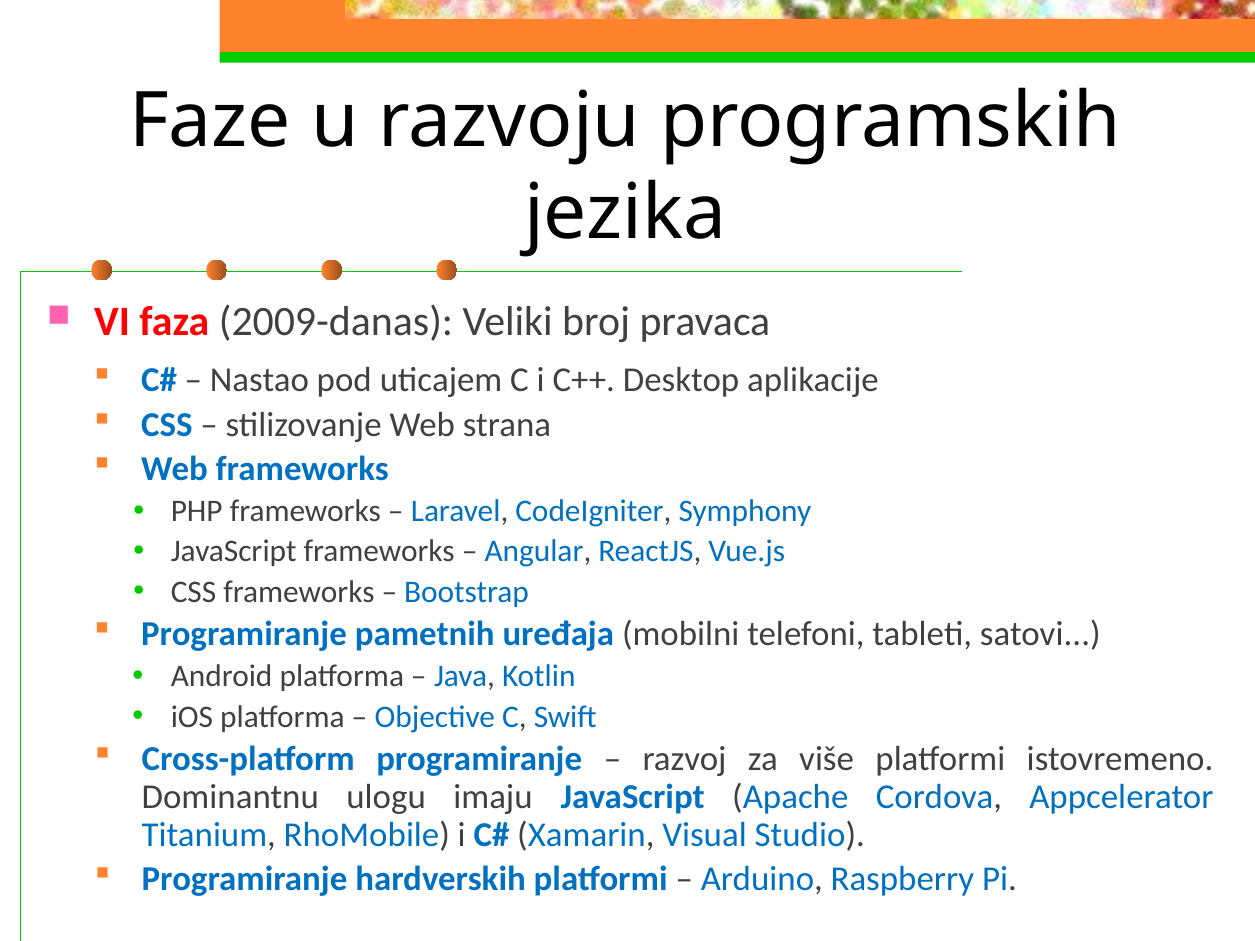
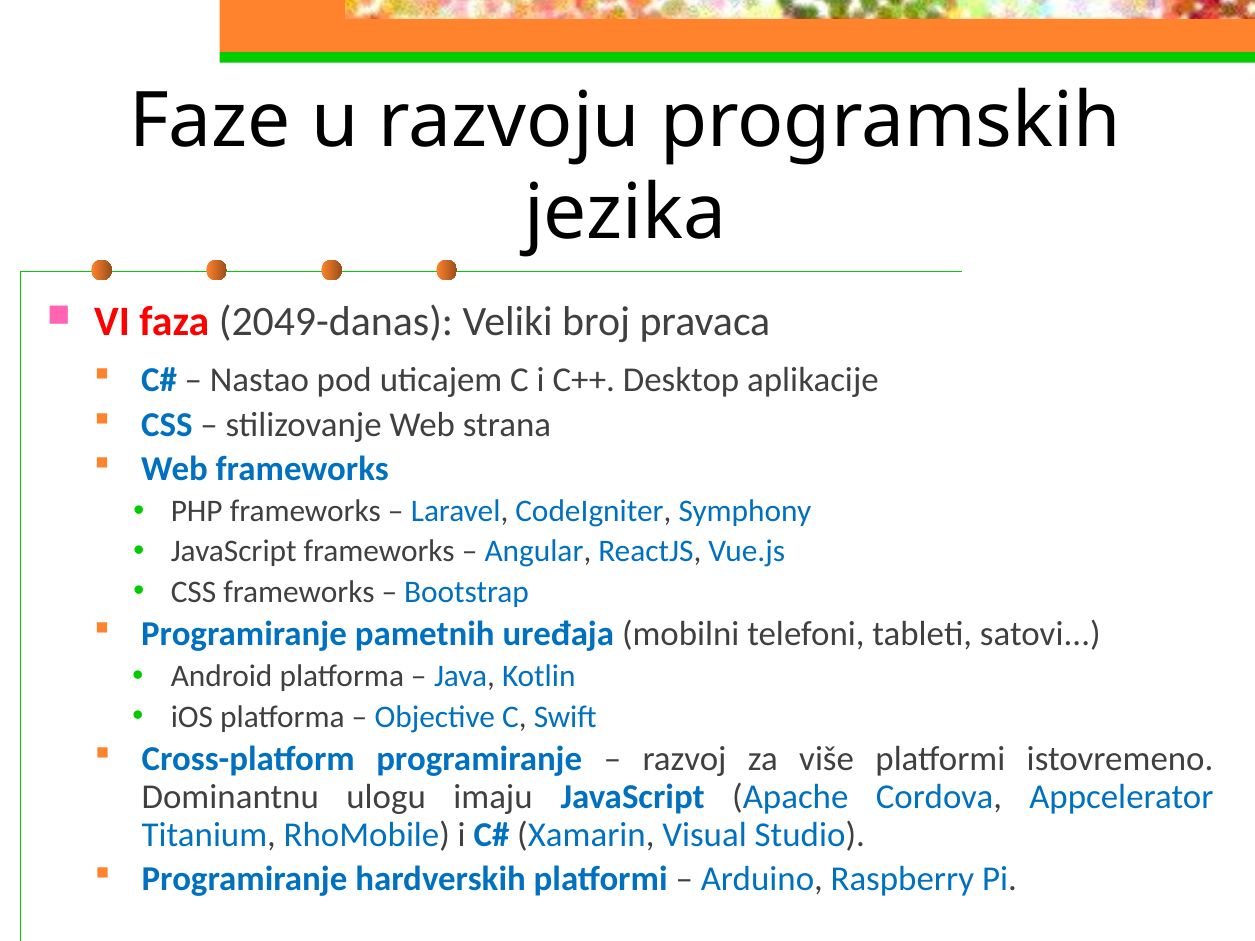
2009-danas: 2009-danas -> 2049-danas
